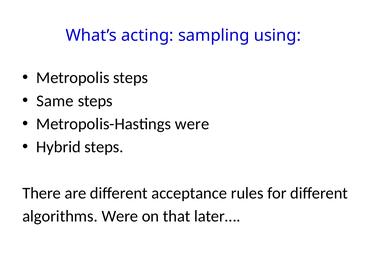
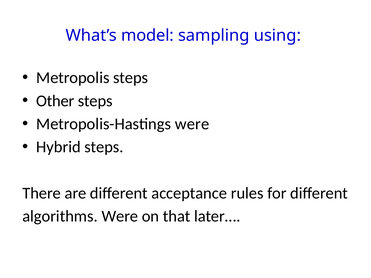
acting: acting -> model
Same: Same -> Other
